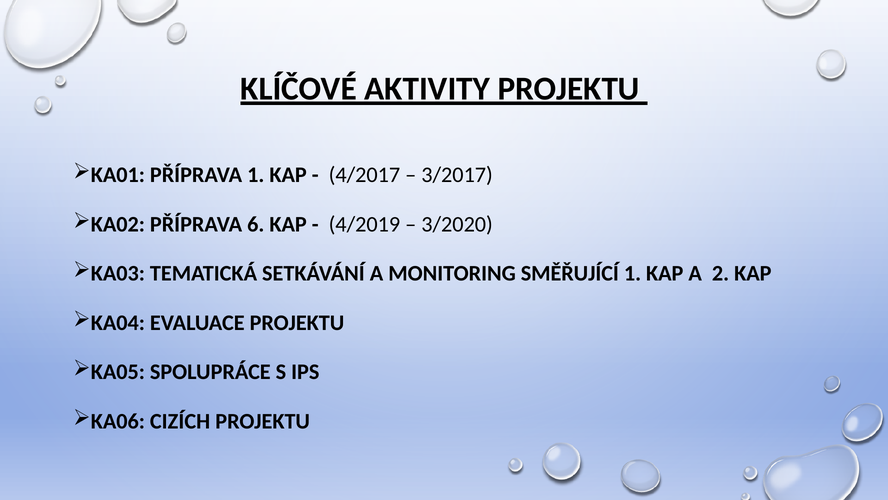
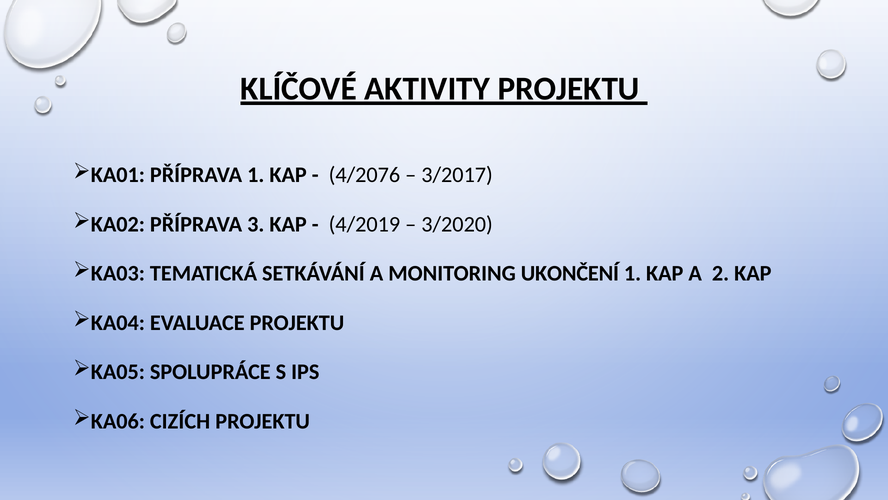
4/2017: 4/2017 -> 4/2076
6: 6 -> 3
SMĚŘUJÍCÍ: SMĚŘUJÍCÍ -> UKONČENÍ
